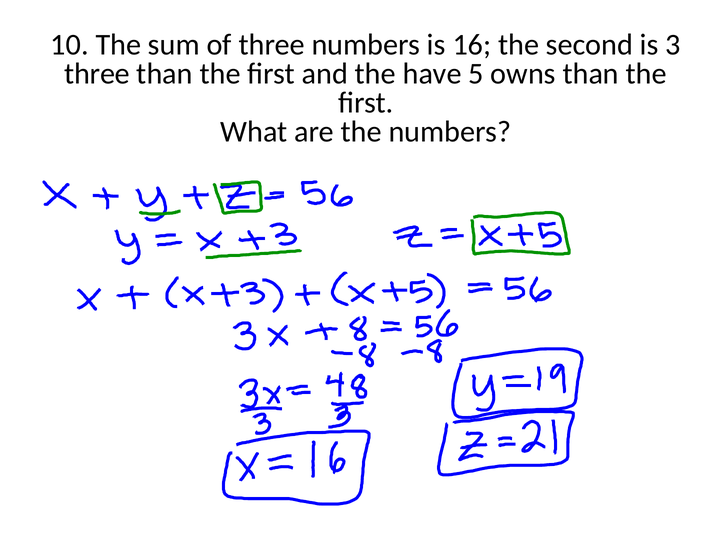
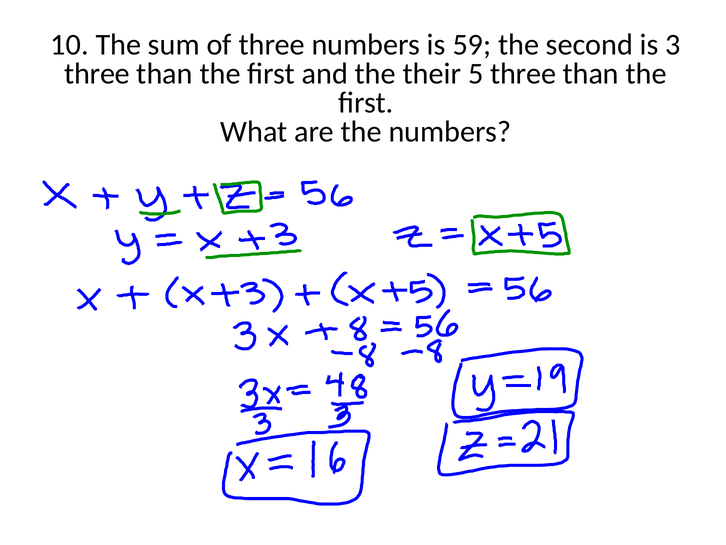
16: 16 -> 59
have: have -> their
5 owns: owns -> three
